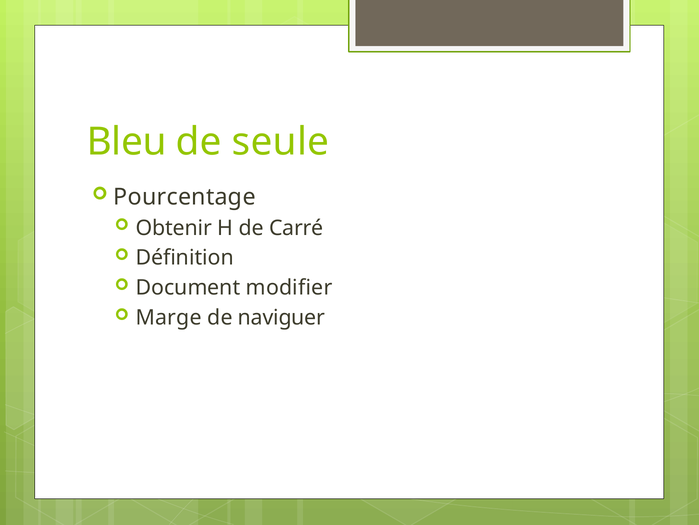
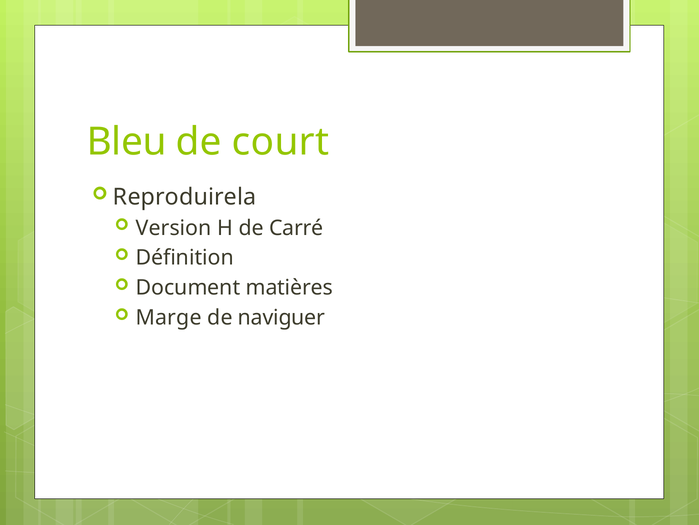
seule: seule -> court
Pourcentage: Pourcentage -> Reproduirela
Obtenir: Obtenir -> Version
modifier: modifier -> matières
